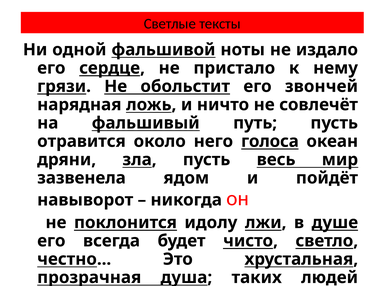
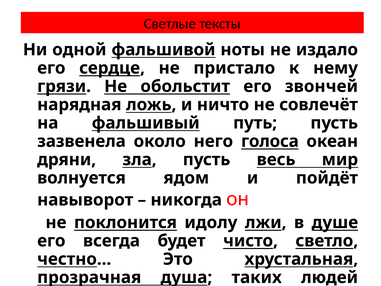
отравится: отравится -> зазвенела
зазвенела: зазвенела -> волнуется
